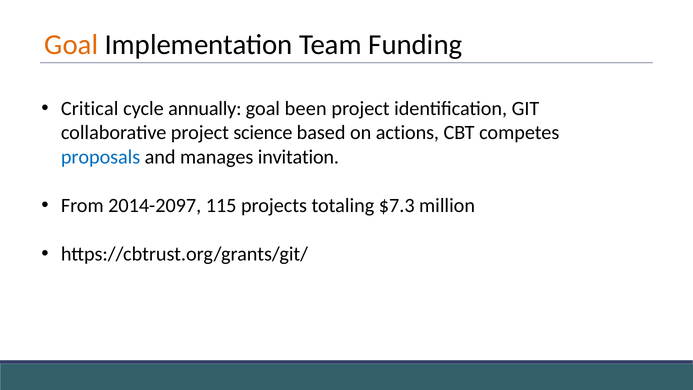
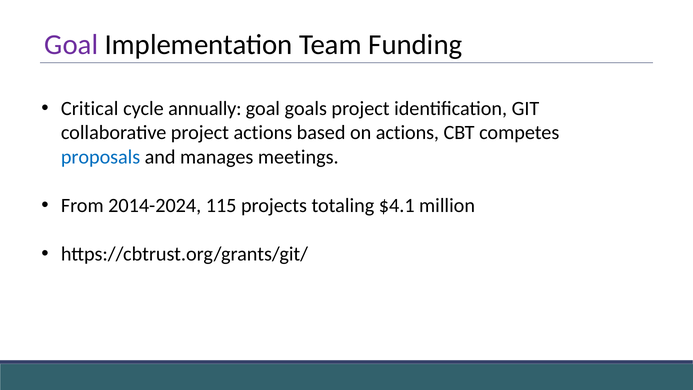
Goal at (71, 44) colour: orange -> purple
been: been -> goals
project science: science -> actions
invitation: invitation -> meetings
2014-2097: 2014-2097 -> 2014-2024
$7.3: $7.3 -> $4.1
